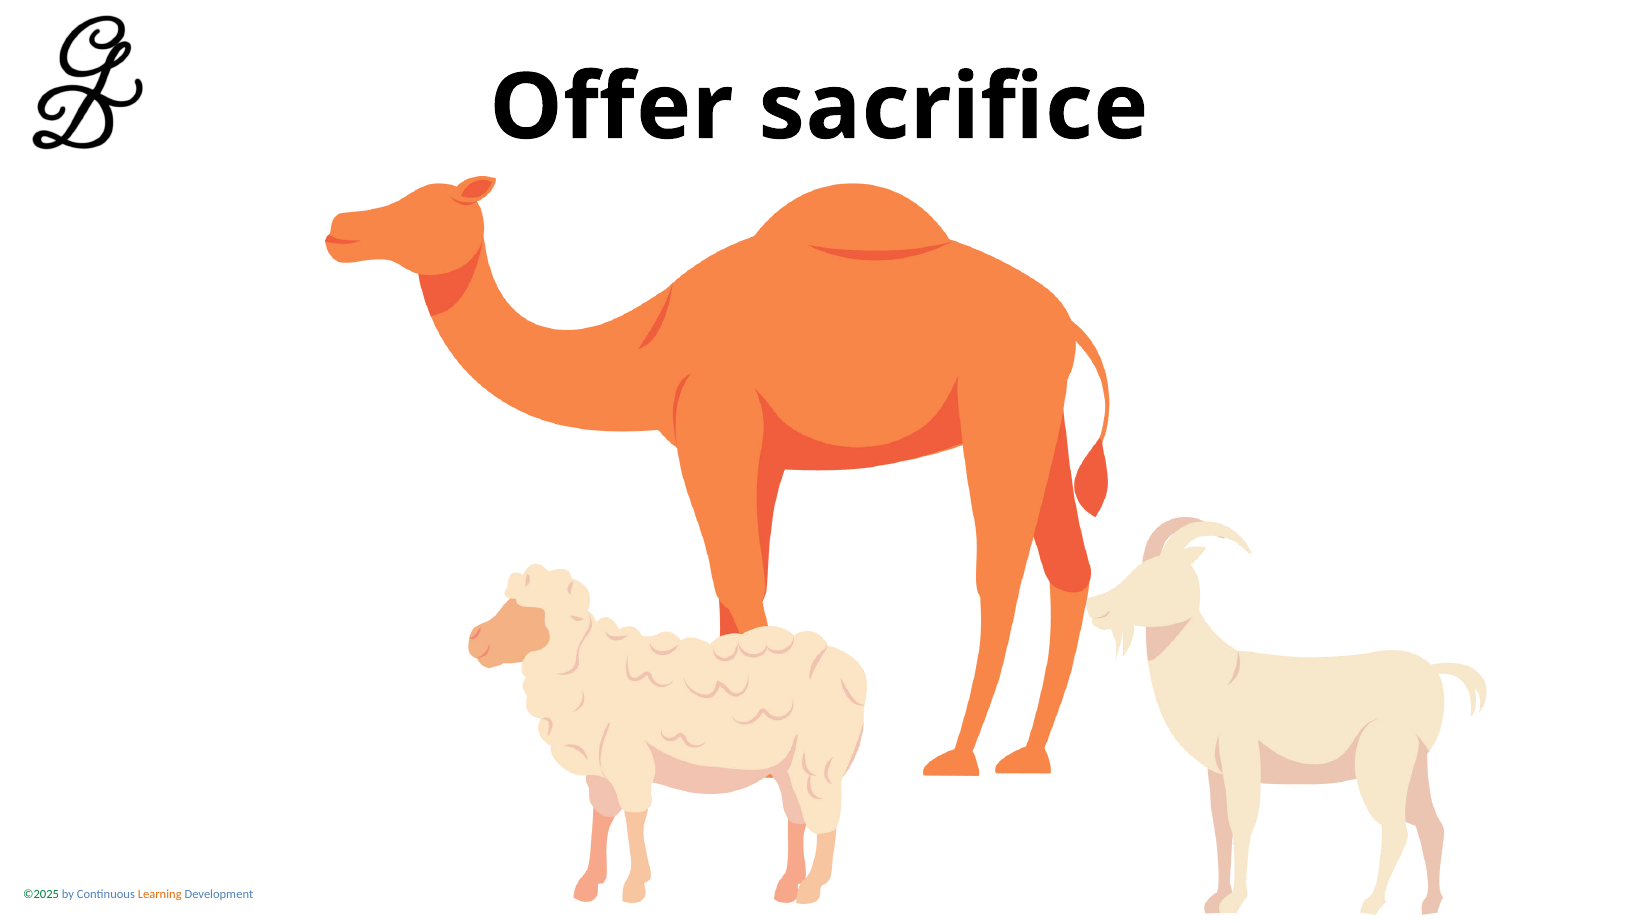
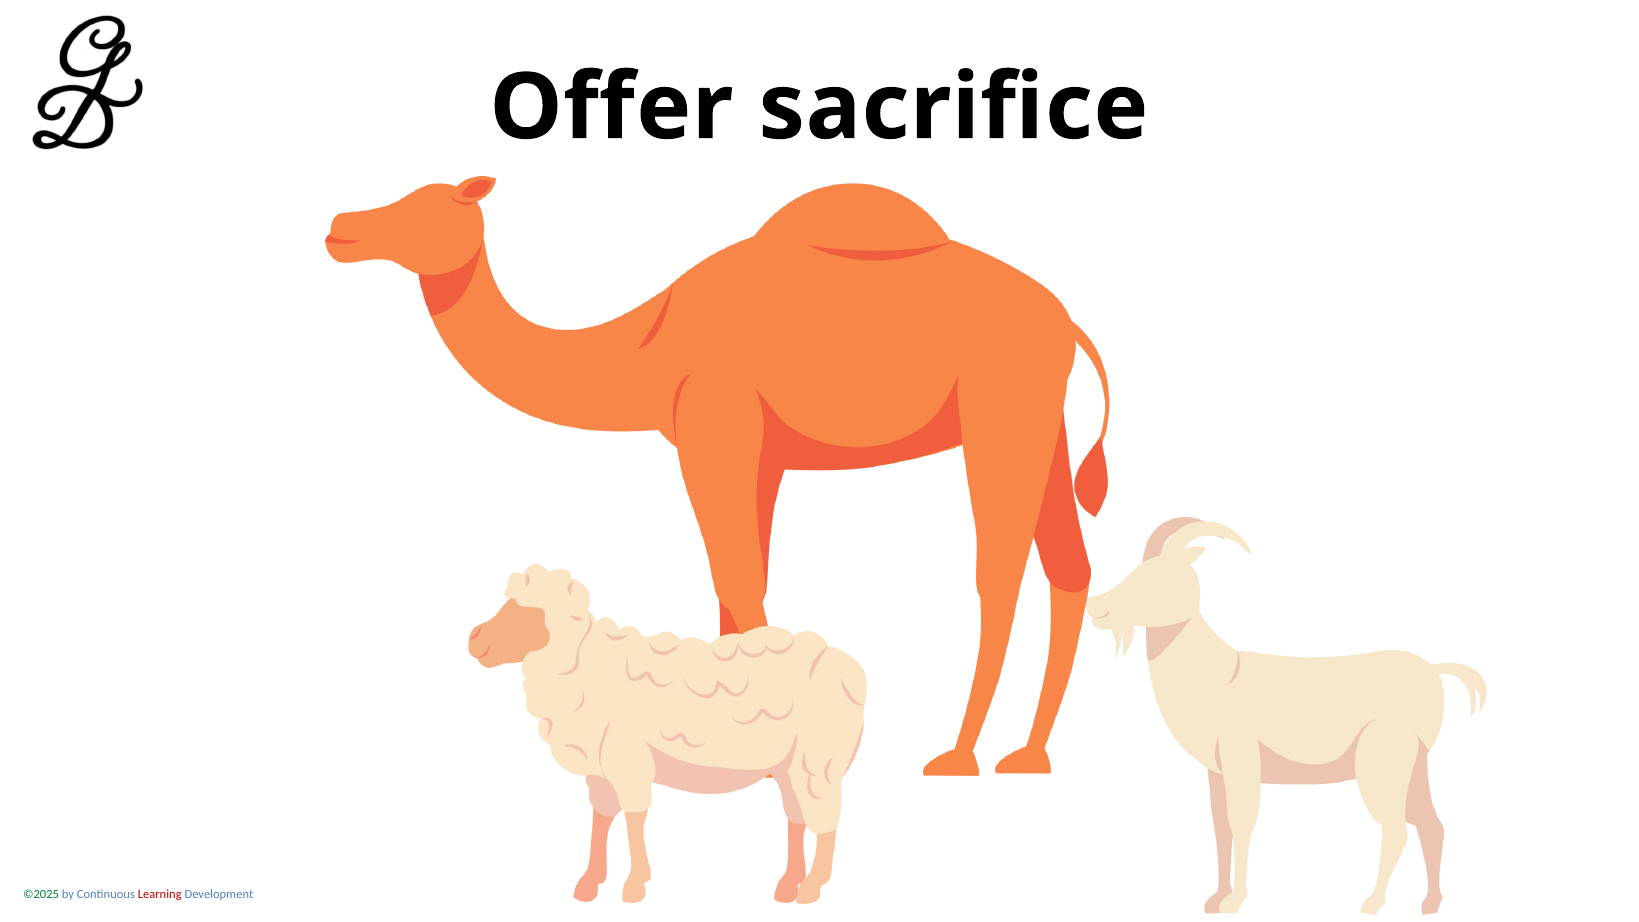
Learning colour: orange -> red
